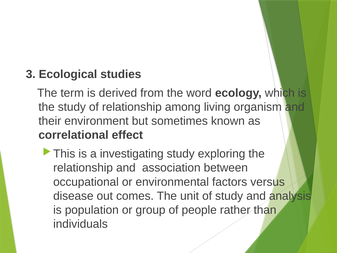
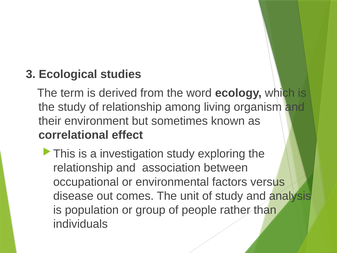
investigating: investigating -> investigation
